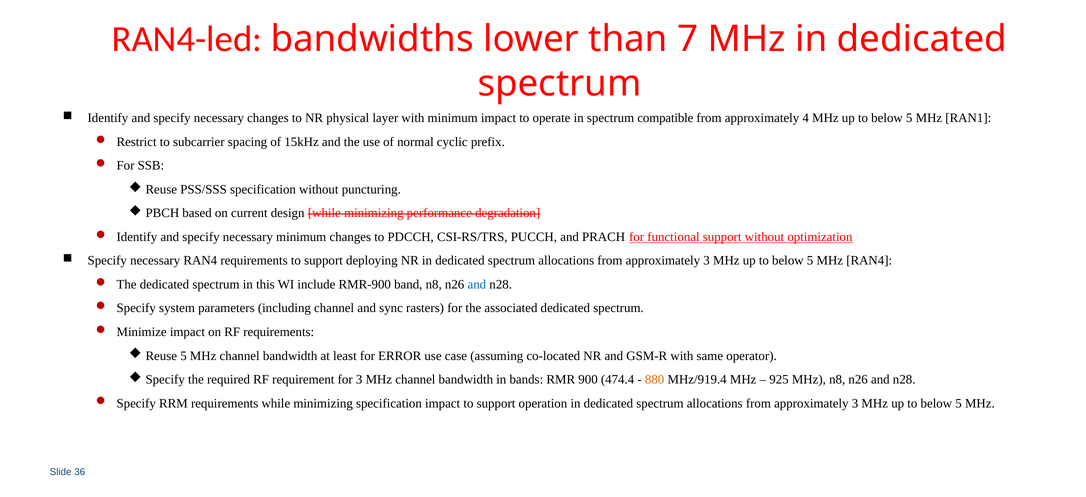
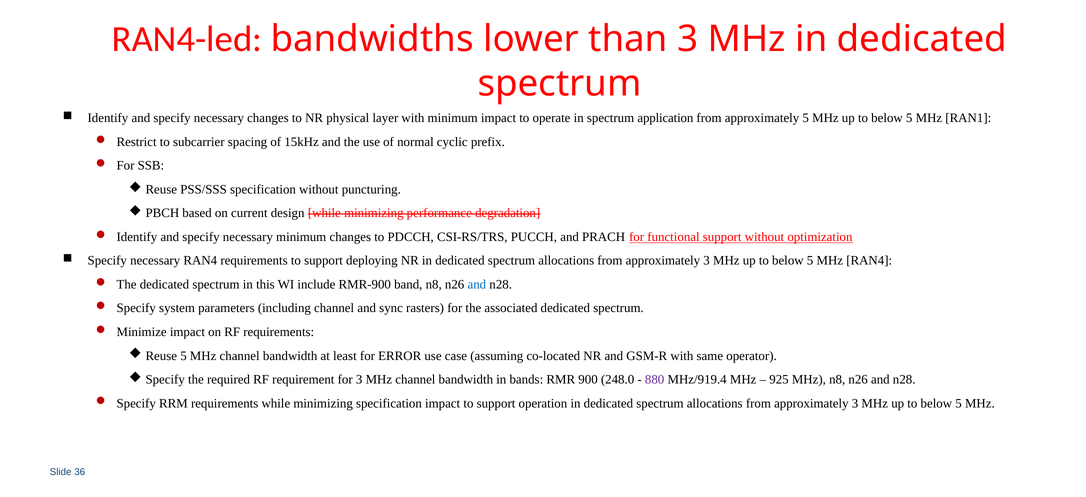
than 7: 7 -> 3
compatible: compatible -> application
approximately 4: 4 -> 5
474.4: 474.4 -> 248.0
880 colour: orange -> purple
